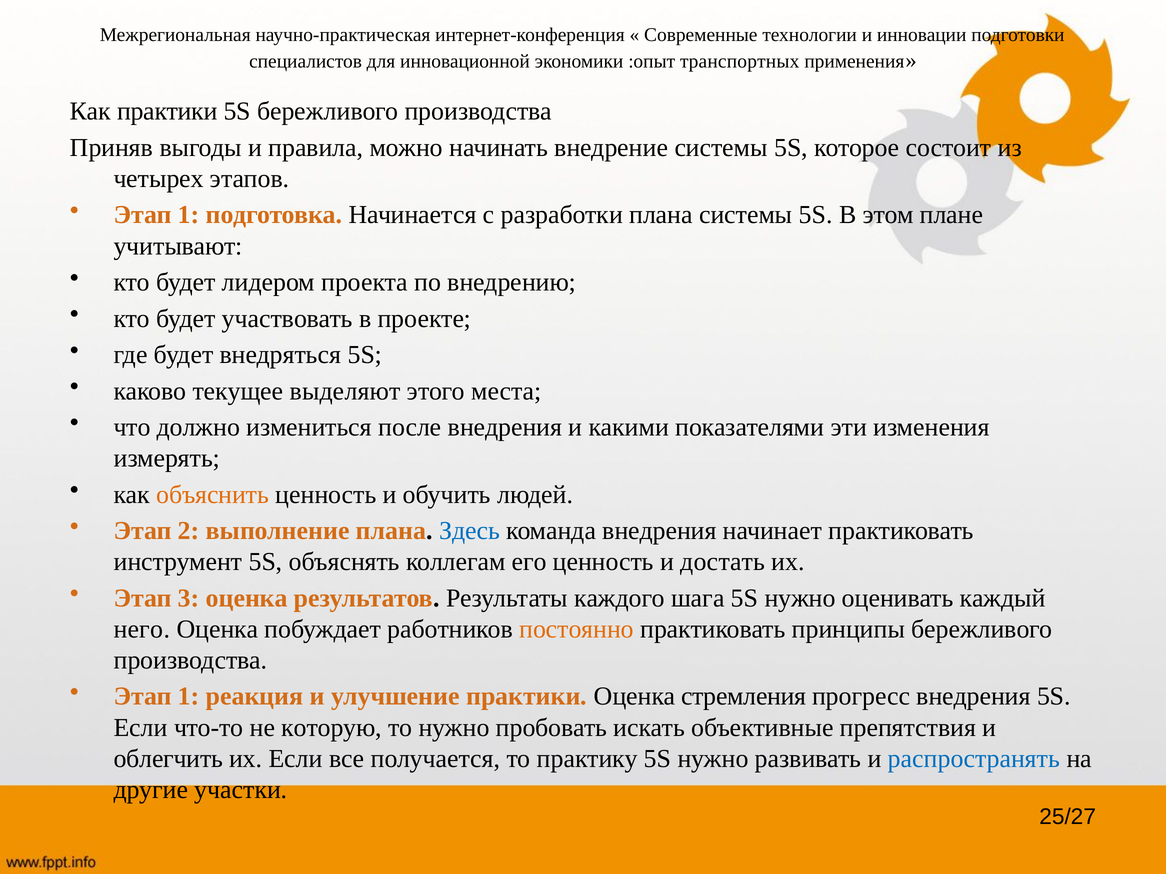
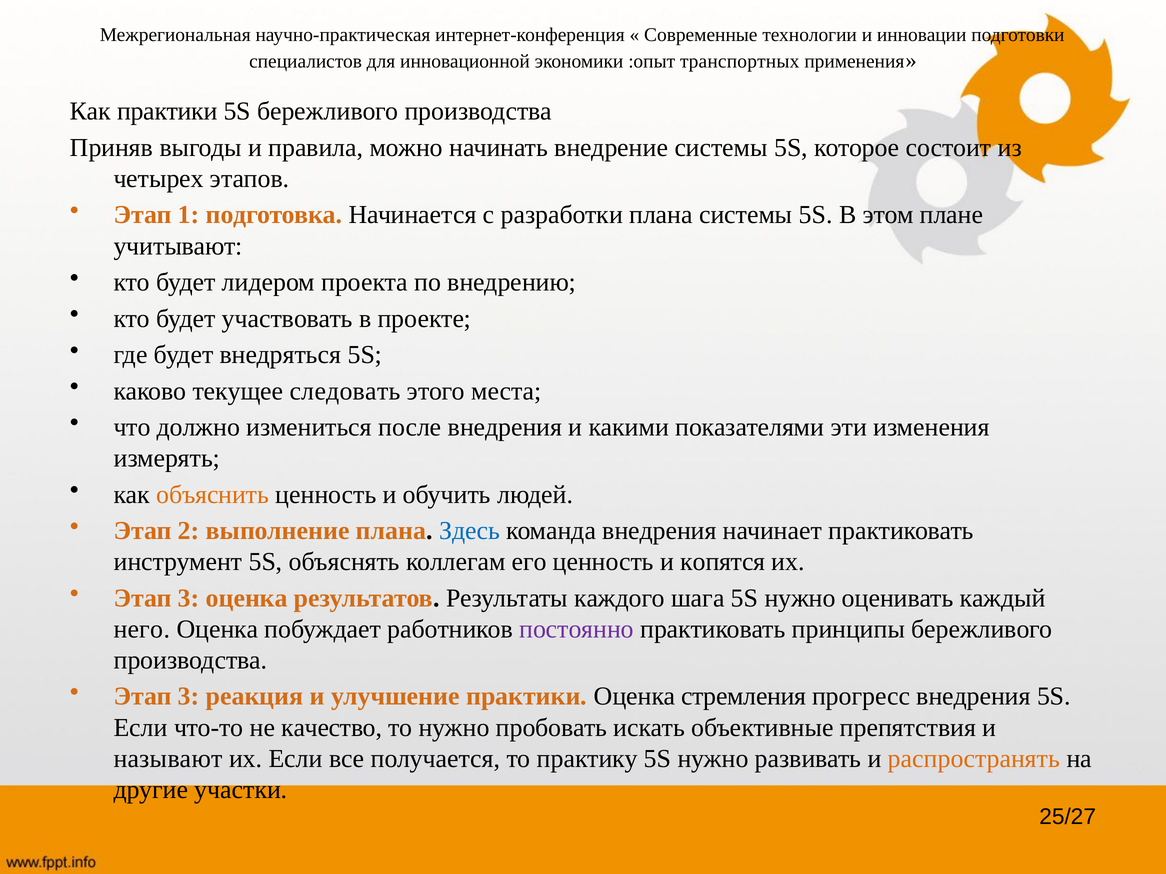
выделяют: выделяют -> следовать
достать: достать -> копятся
постоянно colour: orange -> purple
1 at (189, 697): 1 -> 3
которую: которую -> качество
облегчить: облегчить -> называют
распространять colour: blue -> orange
